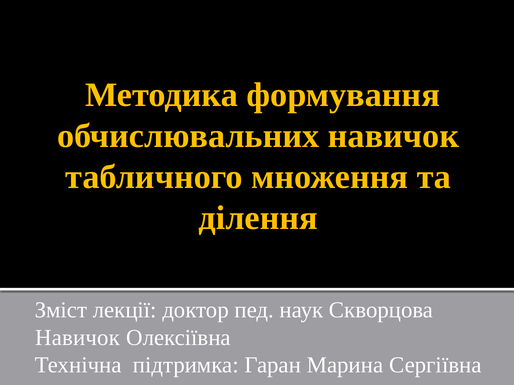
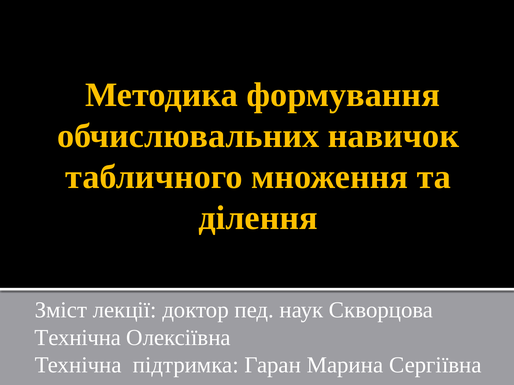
Навичок at (78, 338): Навичок -> Технічна
